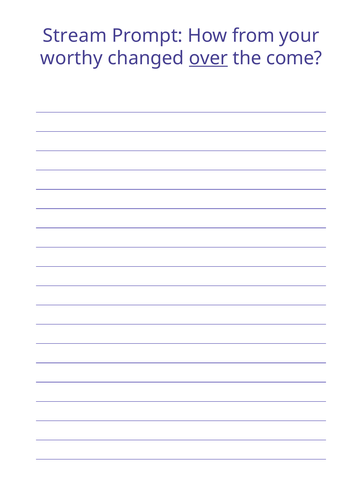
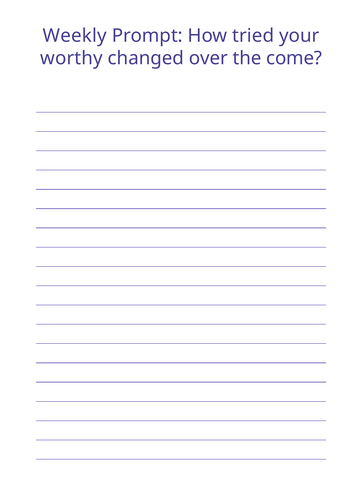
Stream: Stream -> Weekly
from: from -> tried
over underline: present -> none
